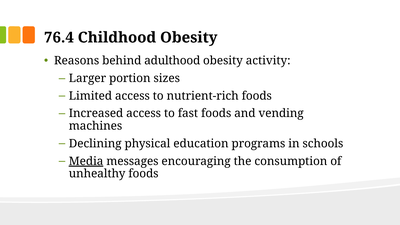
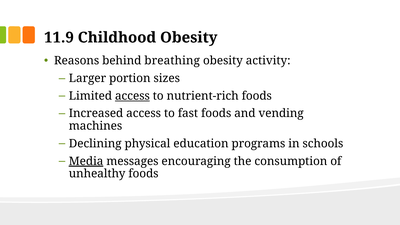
76.4: 76.4 -> 11.9
adulthood: adulthood -> breathing
access at (132, 96) underline: none -> present
